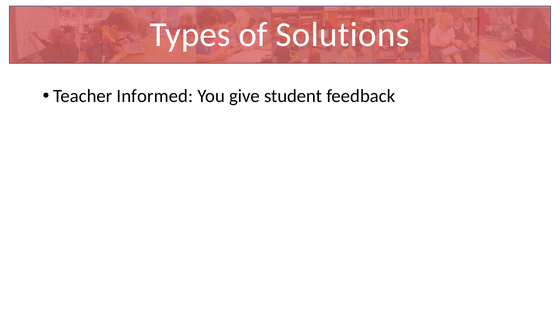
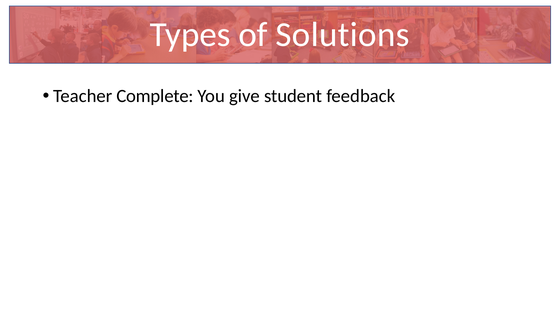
Informed: Informed -> Complete
